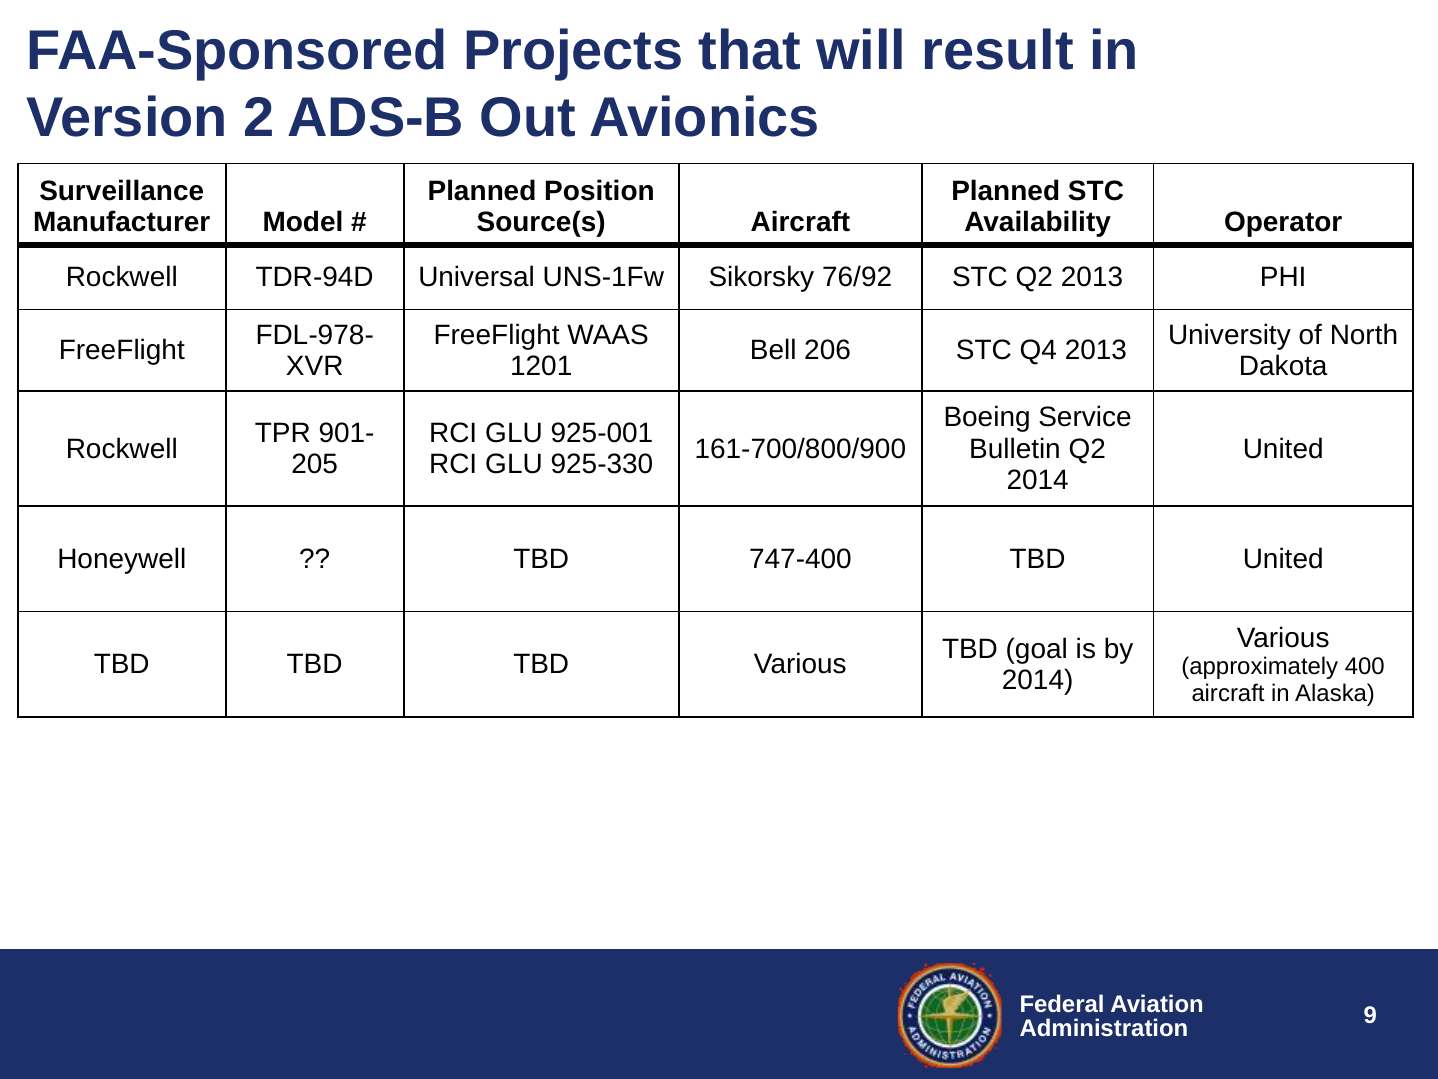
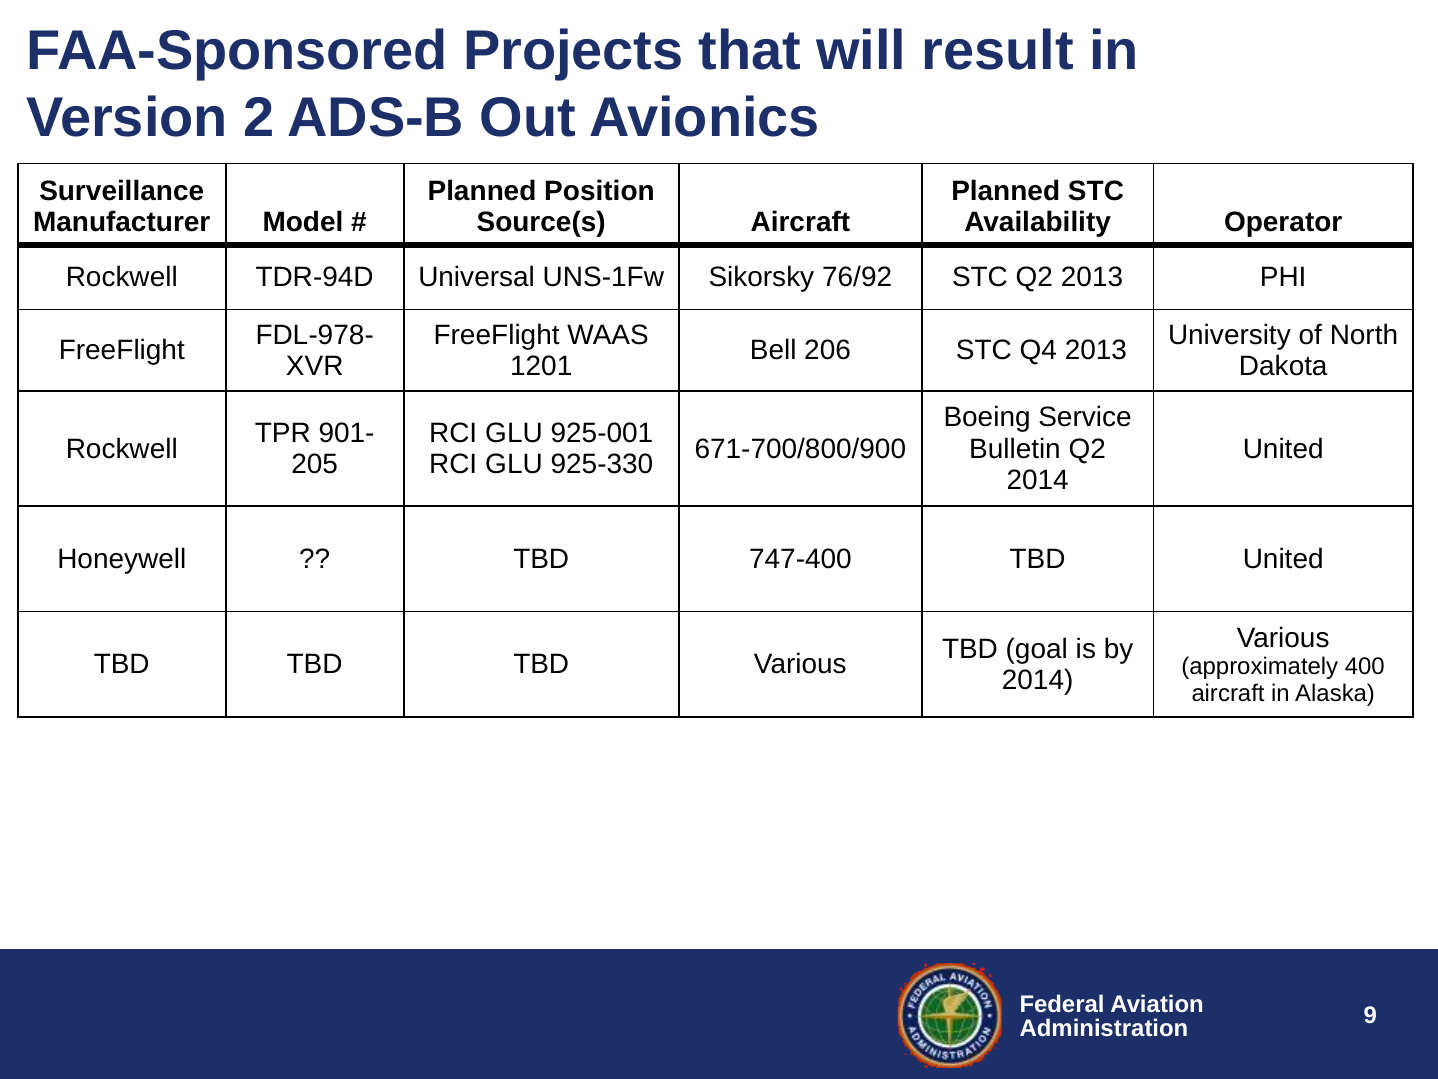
161-700/800/900: 161-700/800/900 -> 671-700/800/900
